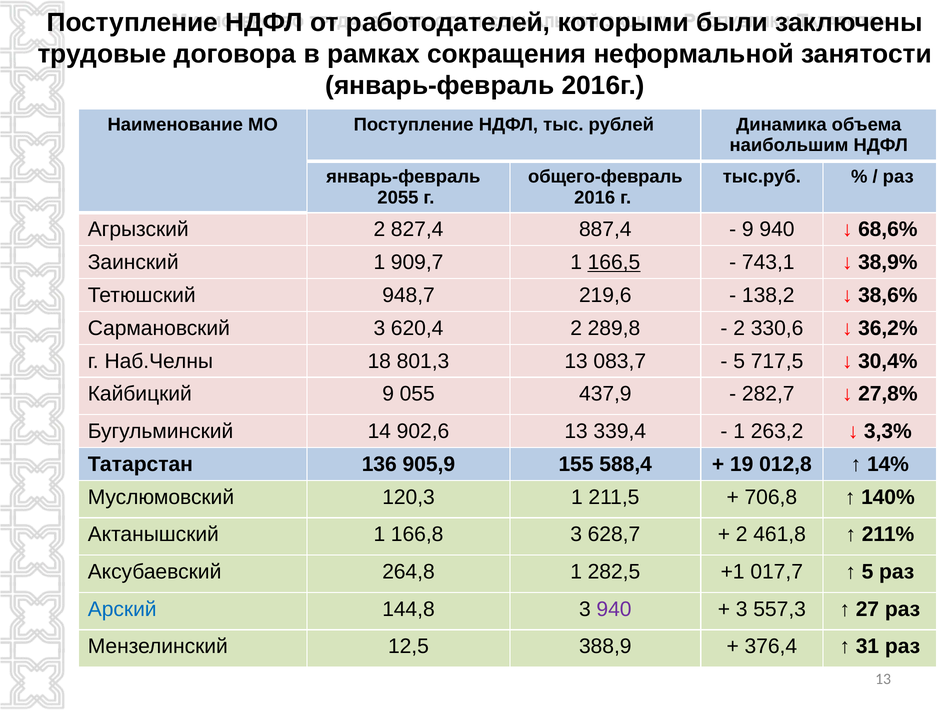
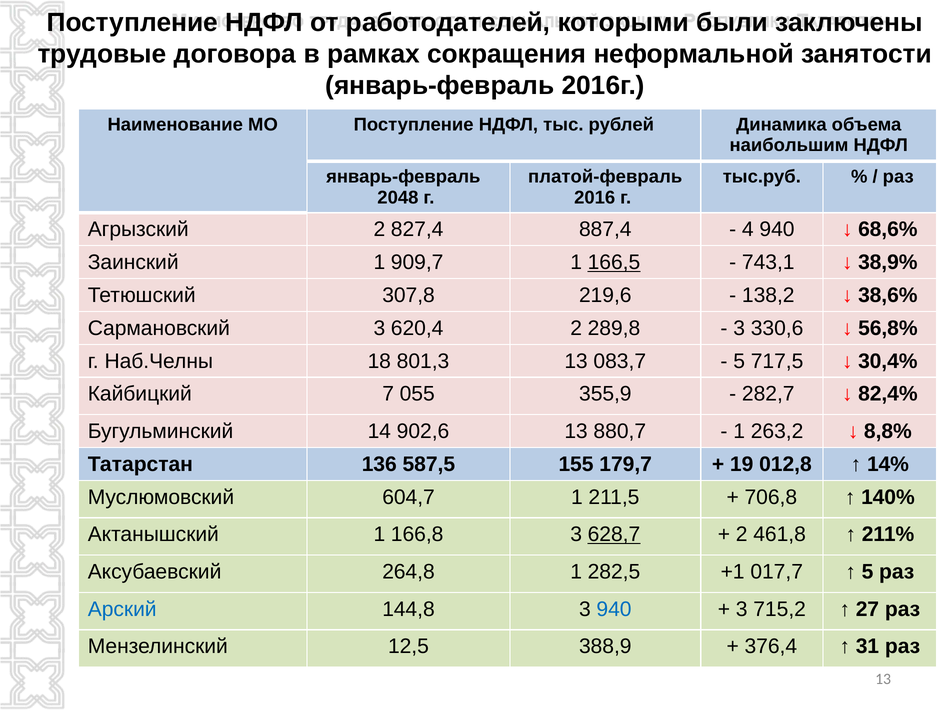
общего-февраль: общего-февраль -> платой-февраль
2055: 2055 -> 2048
9 at (748, 229): 9 -> 4
948,7: 948,7 -> 307,8
2 at (739, 328): 2 -> 3
36,2%: 36,2% -> 56,8%
Кайбицкий 9: 9 -> 7
437,9: 437,9 -> 355,9
27,8%: 27,8% -> 82,4%
339,4: 339,4 -> 880,7
3,3%: 3,3% -> 8,8%
905,9: 905,9 -> 587,5
588,4: 588,4 -> 179,7
120,3: 120,3 -> 604,7
628,7 underline: none -> present
940 at (614, 609) colour: purple -> blue
557,3: 557,3 -> 715,2
